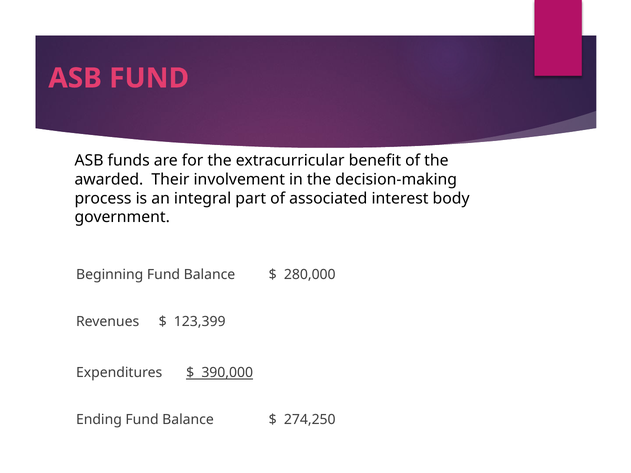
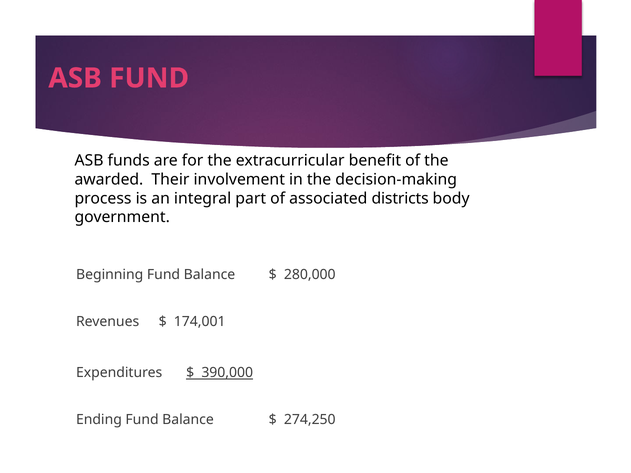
interest: interest -> districts
123,399: 123,399 -> 174,001
